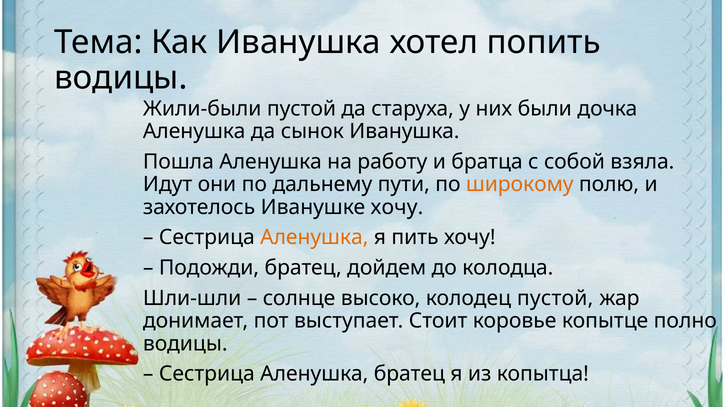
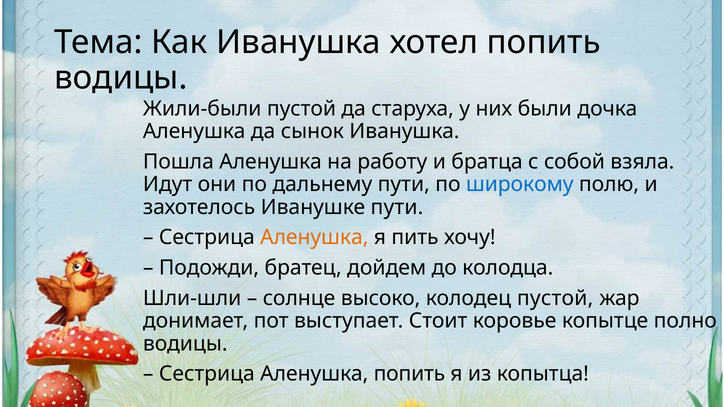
широкому colour: orange -> blue
Иванушке хочу: хочу -> пути
Аленушка братец: братец -> попить
